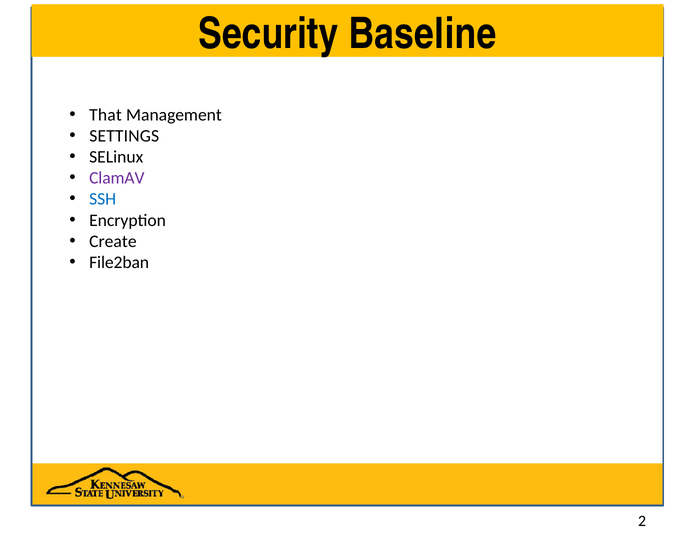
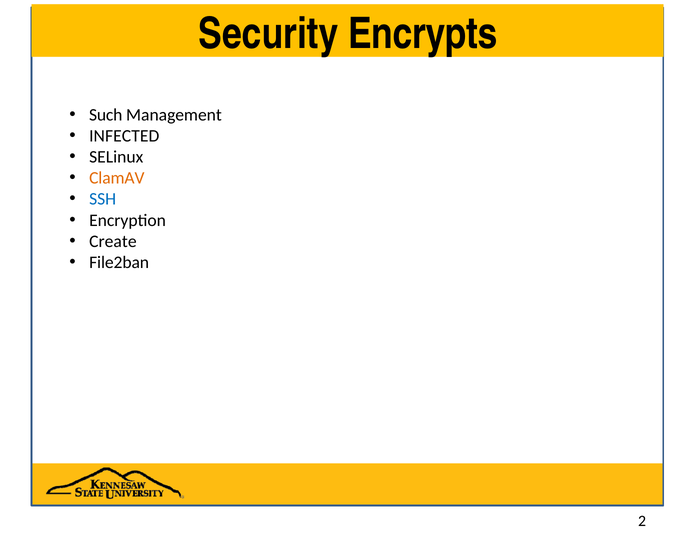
Baseline: Baseline -> Encrypts
That: That -> Such
SETTINGS: SETTINGS -> INFECTED
ClamAV colour: purple -> orange
